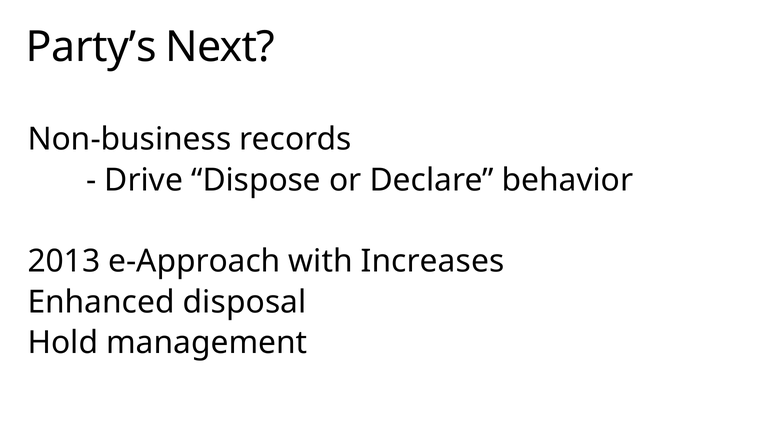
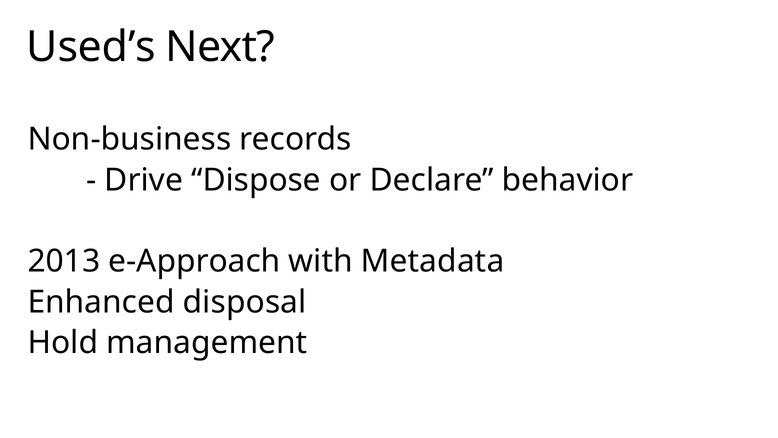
Party’s: Party’s -> Used’s
Increases: Increases -> Metadata
